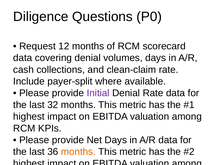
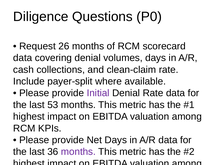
12: 12 -> 26
32: 32 -> 53
months at (78, 152) colour: orange -> purple
